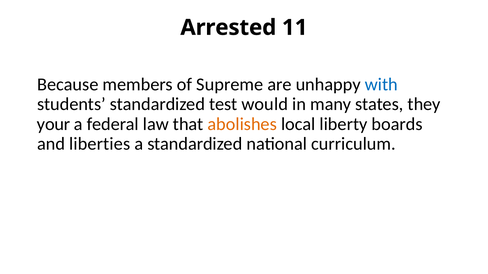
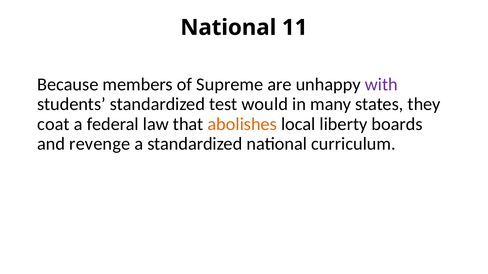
Arrested at (228, 28): Arrested -> National
with colour: blue -> purple
your: your -> coat
liberties: liberties -> revenge
